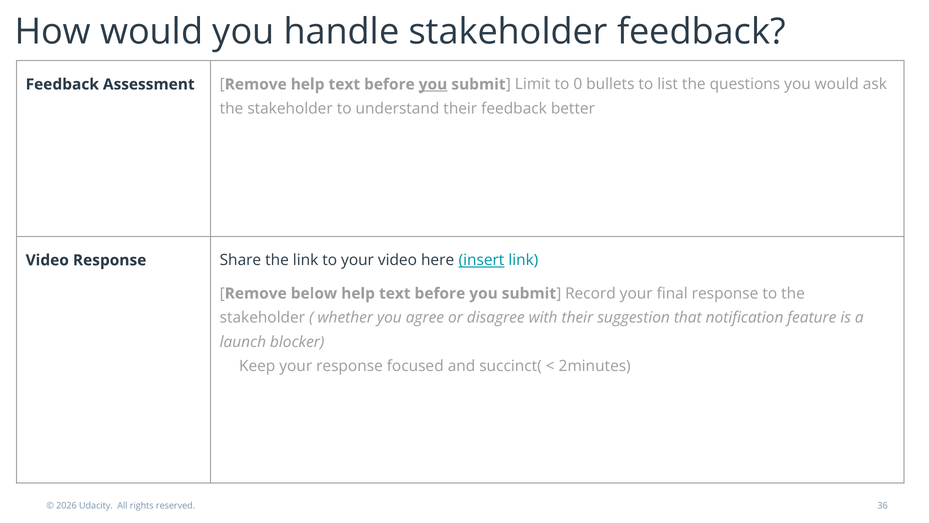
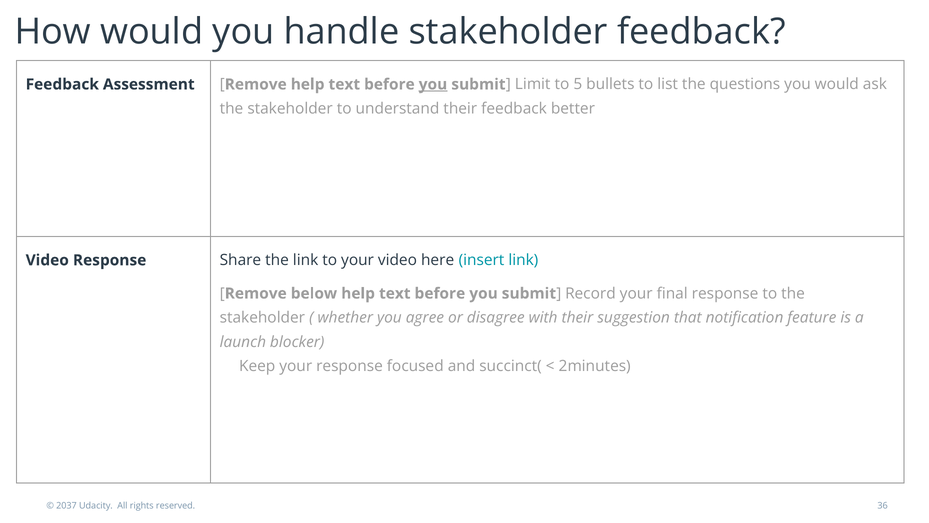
0: 0 -> 5
insert underline: present -> none
2026: 2026 -> 2037
